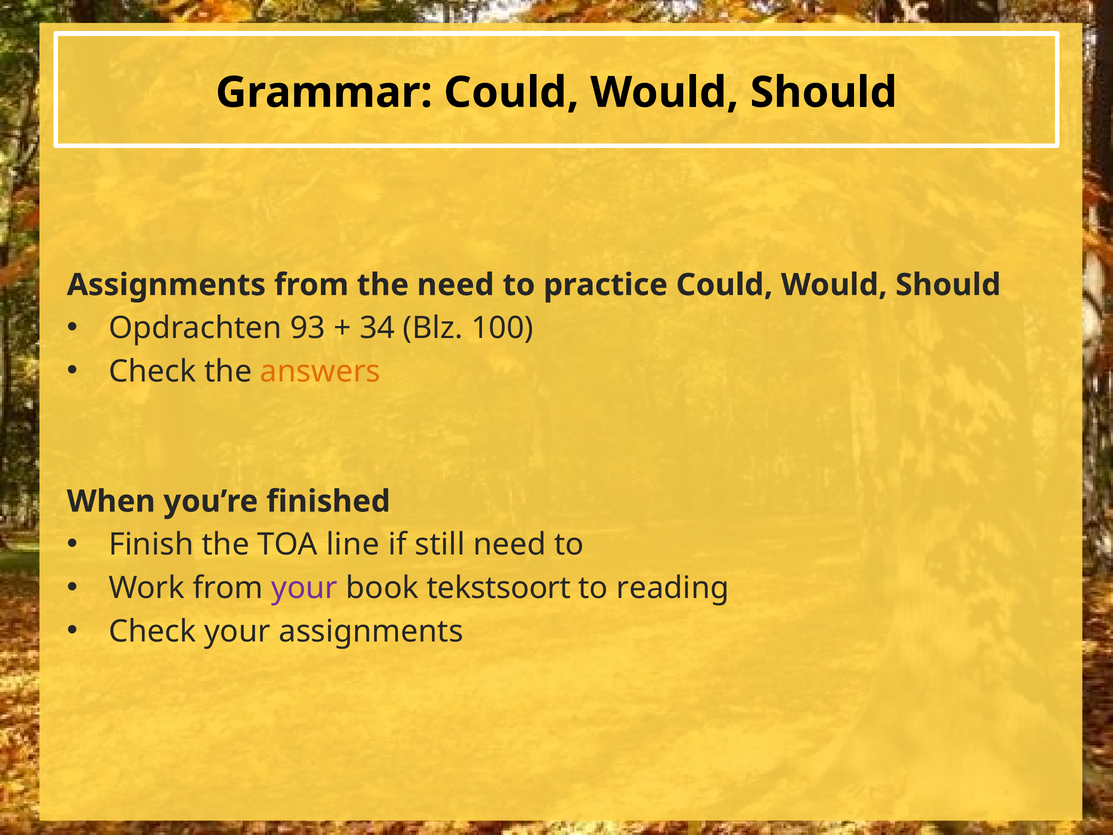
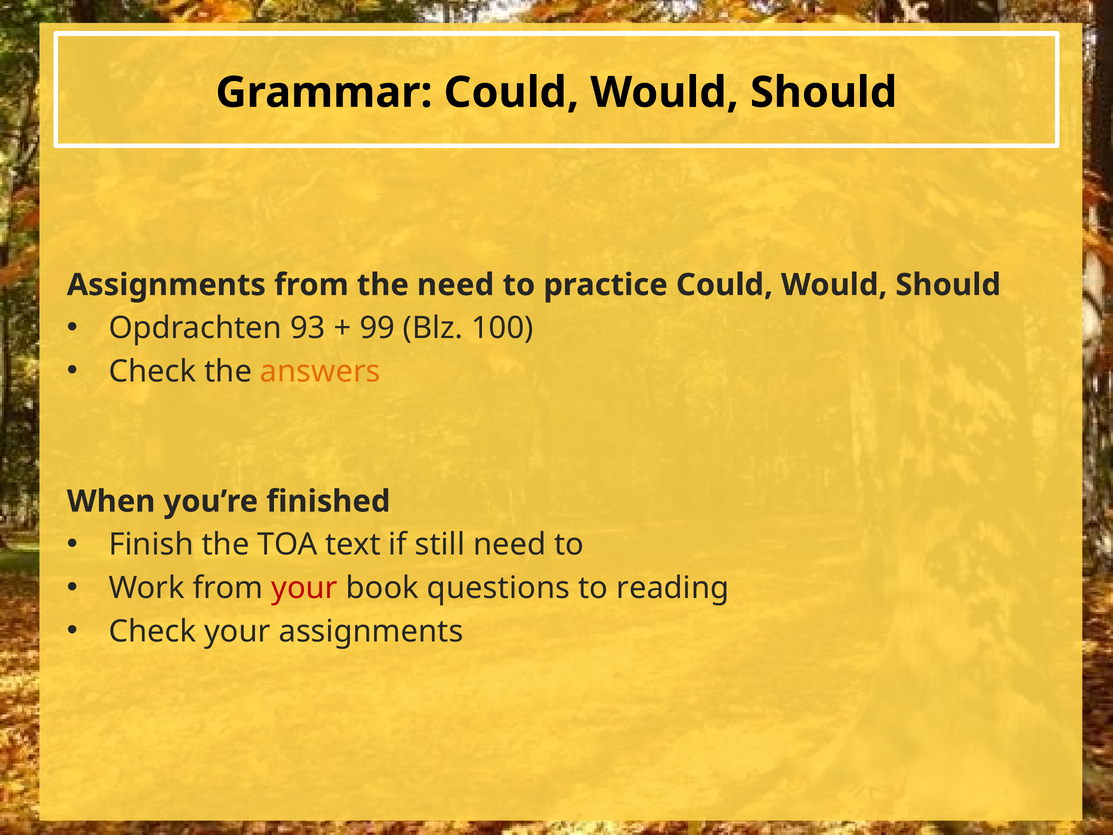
34: 34 -> 99
line: line -> text
your at (305, 588) colour: purple -> red
tekstsoort: tekstsoort -> questions
